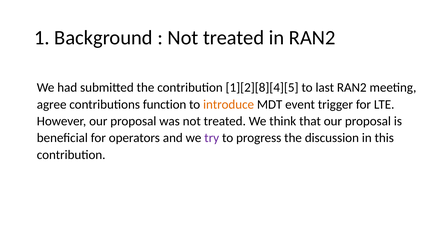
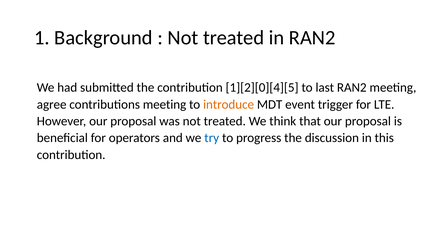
1][2][8][4][5: 1][2][8][4][5 -> 1][2][0][4][5
contributions function: function -> meeting
try colour: purple -> blue
